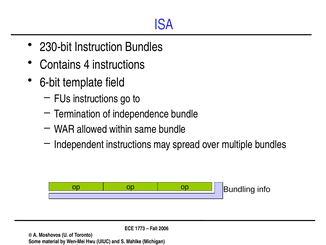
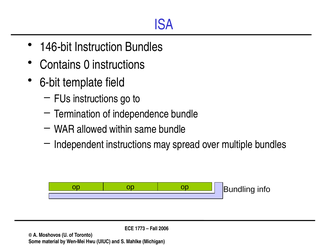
230-bit: 230-bit -> 146-bit
4: 4 -> 0
